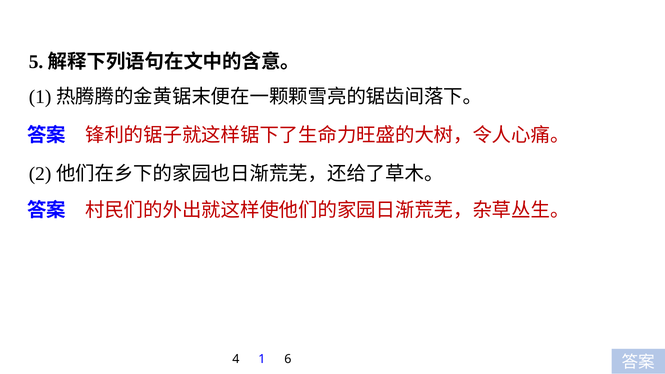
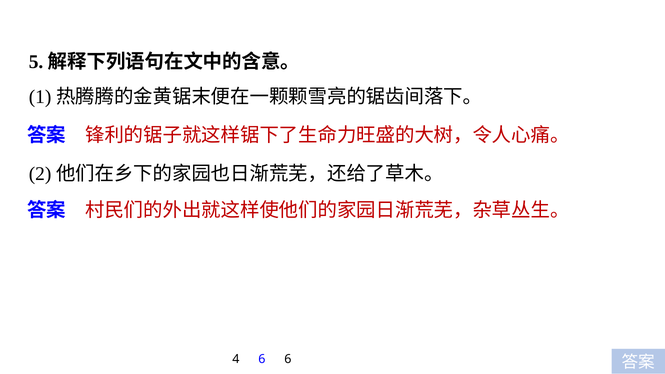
4 1: 1 -> 6
